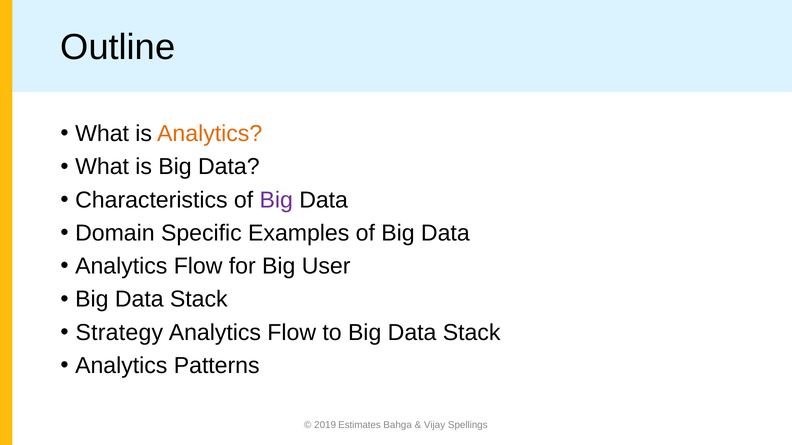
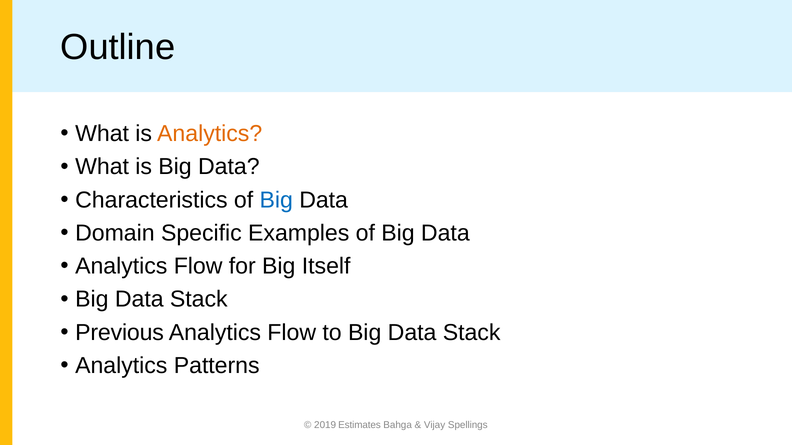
Big at (276, 200) colour: purple -> blue
User: User -> Itself
Strategy: Strategy -> Previous
